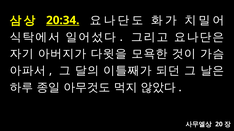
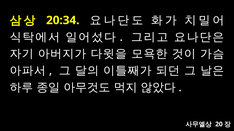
20:34 underline: present -> none
